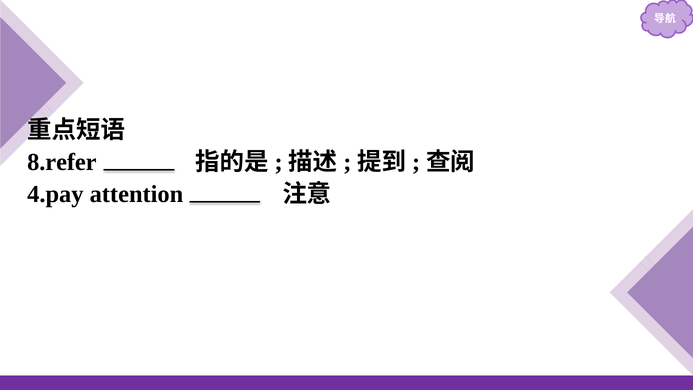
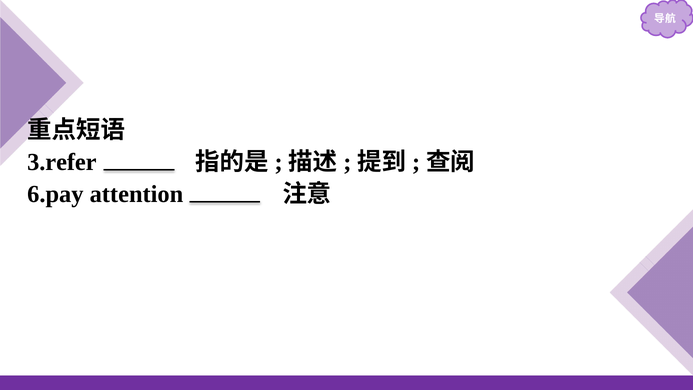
8.refer: 8.refer -> 3.refer
4.pay: 4.pay -> 6.pay
